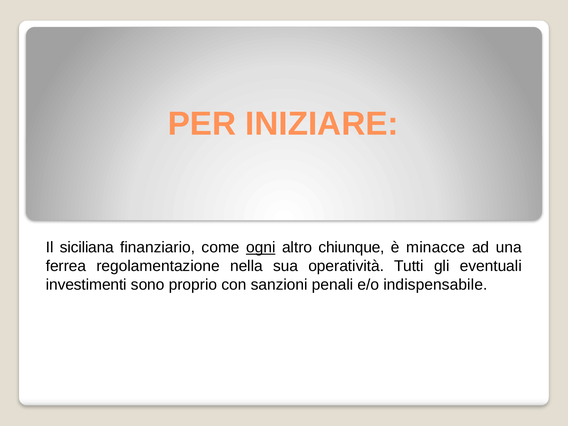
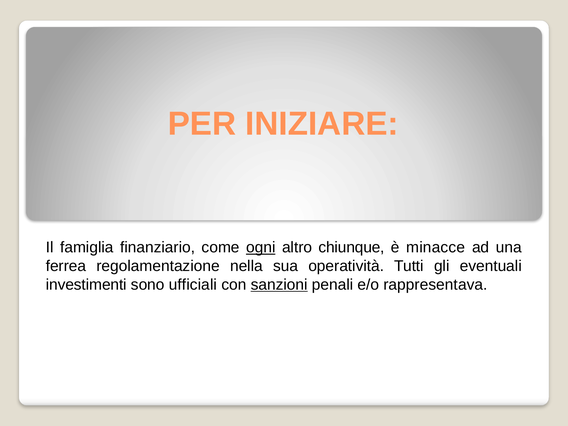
siciliana: siciliana -> famiglia
proprio: proprio -> ufficiali
sanzioni underline: none -> present
indispensabile: indispensabile -> rappresentava
